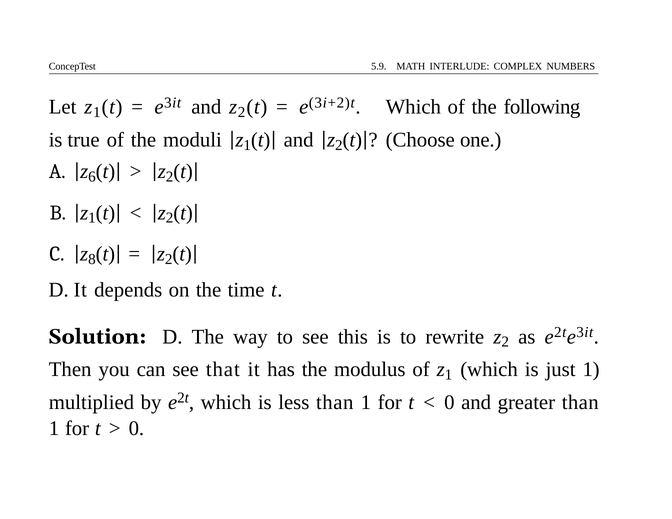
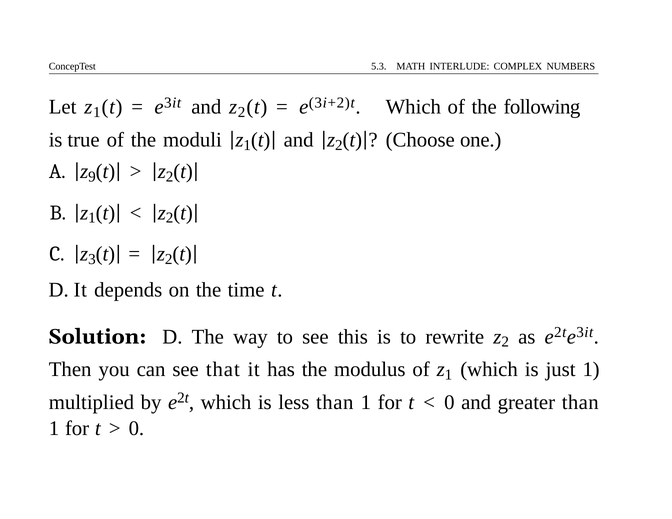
5.9: 5.9 -> 5.3
6: 6 -> 9
8: 8 -> 3
